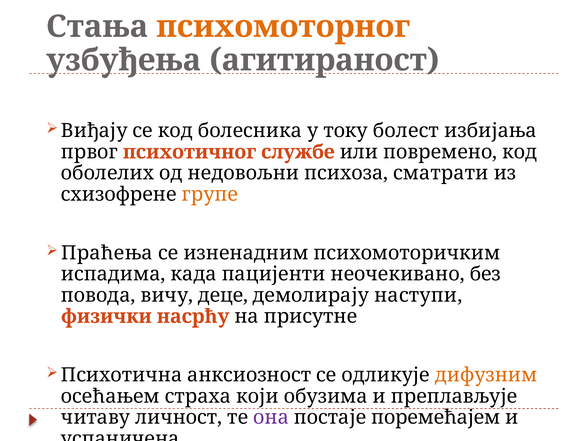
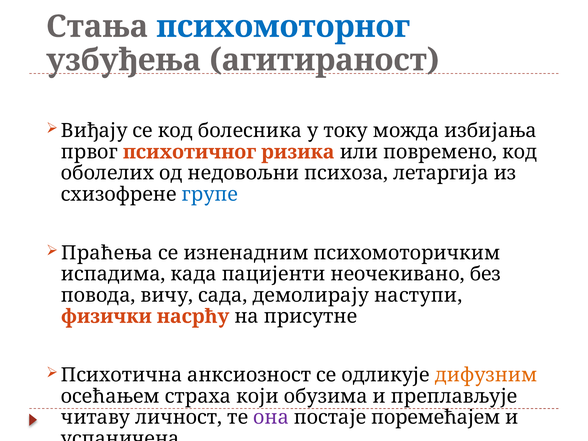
психомоторног colour: orange -> blue
болест: болест -> можда
службе: службе -> ризика
сматрати: сматрати -> летаргија
групе colour: orange -> blue
деце: деце -> сада
